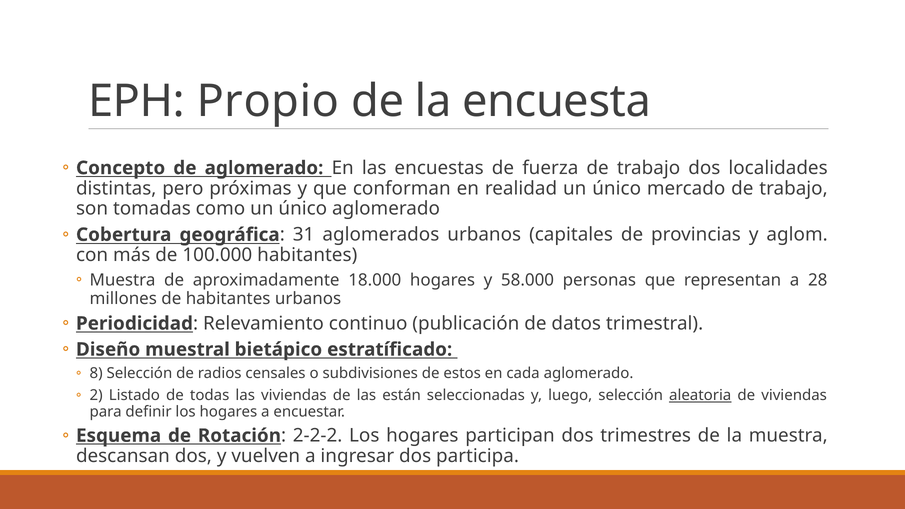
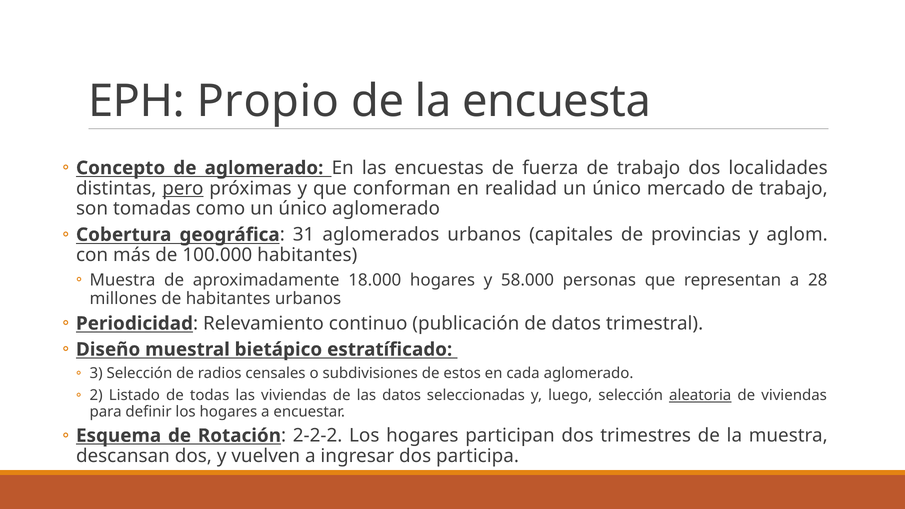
pero underline: none -> present
8: 8 -> 3
las están: están -> datos
